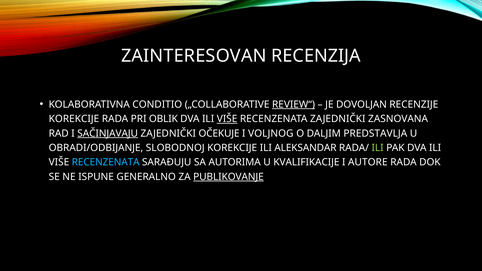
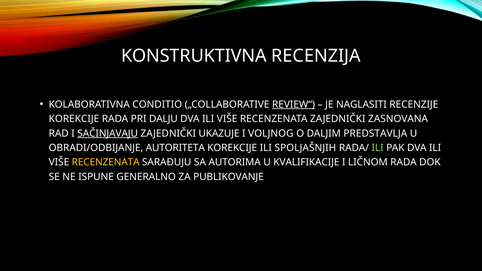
ZAINTERESOVAN: ZAINTERESOVAN -> KONSTRUKTIVNA
DOVOLJAN: DOVOLJAN -> NAGLASITI
OBLIK: OBLIK -> DALJU
VIŠE at (227, 119) underline: present -> none
OČEKUJE: OČEKUJE -> UKAZUJE
SLOBODNOJ: SLOBODNOJ -> AUTORITETA
ALEKSANDAR: ALEKSANDAR -> SPOLJAŠNJIH
RECENZENATA at (106, 162) colour: light blue -> yellow
AUTORE: AUTORE -> LIČNOM
PUBLIKOVANJE underline: present -> none
